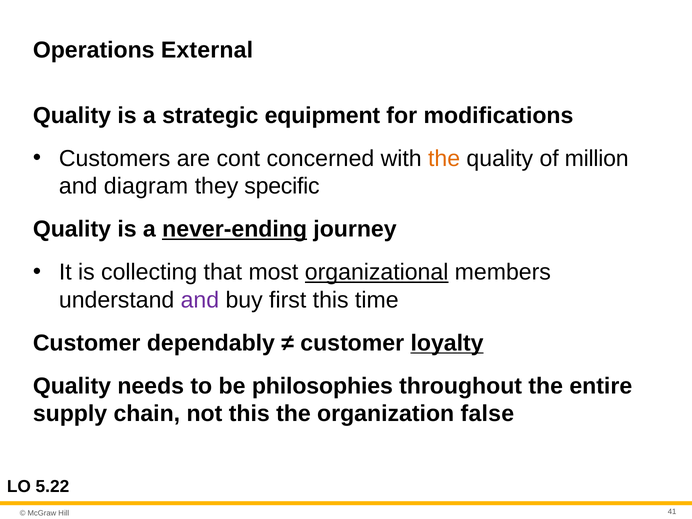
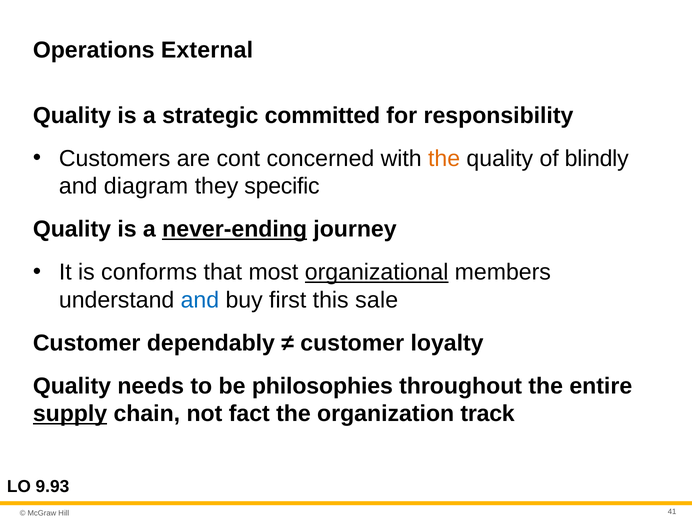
equipment: equipment -> committed
modifications: modifications -> responsibility
million: million -> blindly
collecting: collecting -> conforms
and at (200, 300) colour: purple -> blue
time: time -> sale
loyalty underline: present -> none
supply underline: none -> present
not this: this -> fact
false: false -> track
5.22: 5.22 -> 9.93
